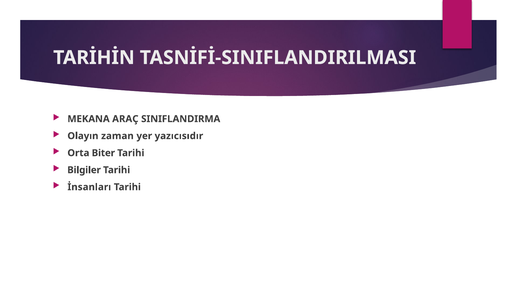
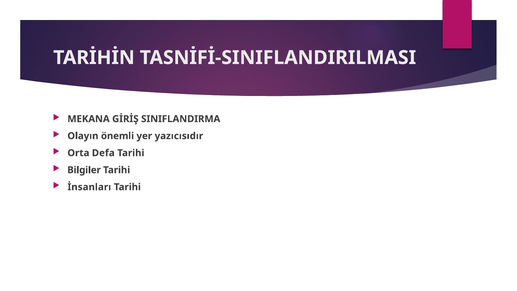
ARAÇ: ARAÇ -> GİRİŞ
zaman: zaman -> önemli
Biter: Biter -> Defa
